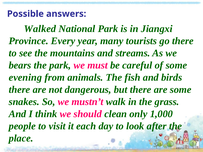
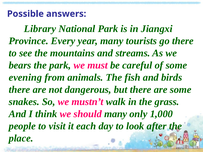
Walked: Walked -> Library
should clean: clean -> many
